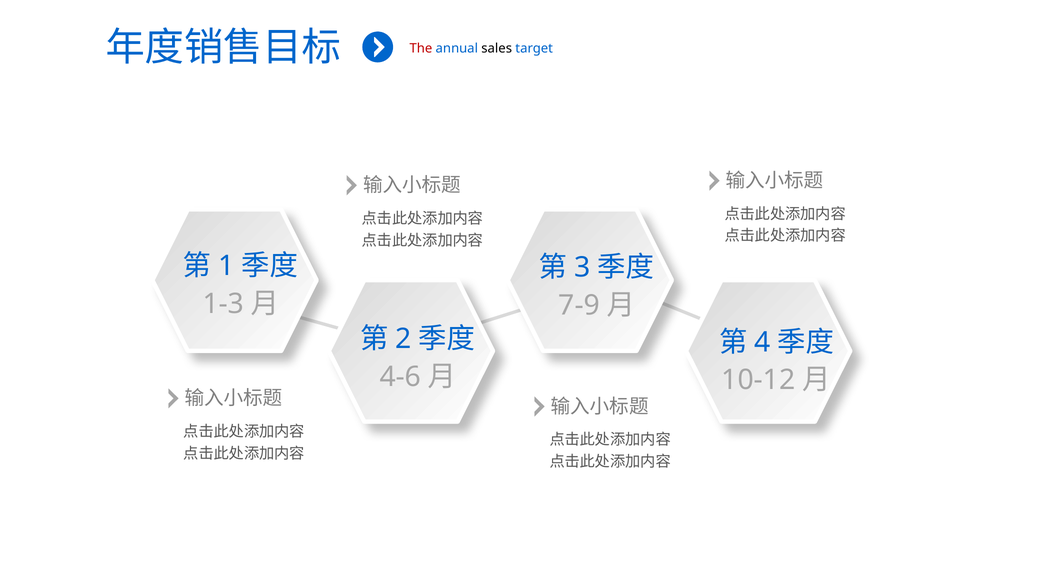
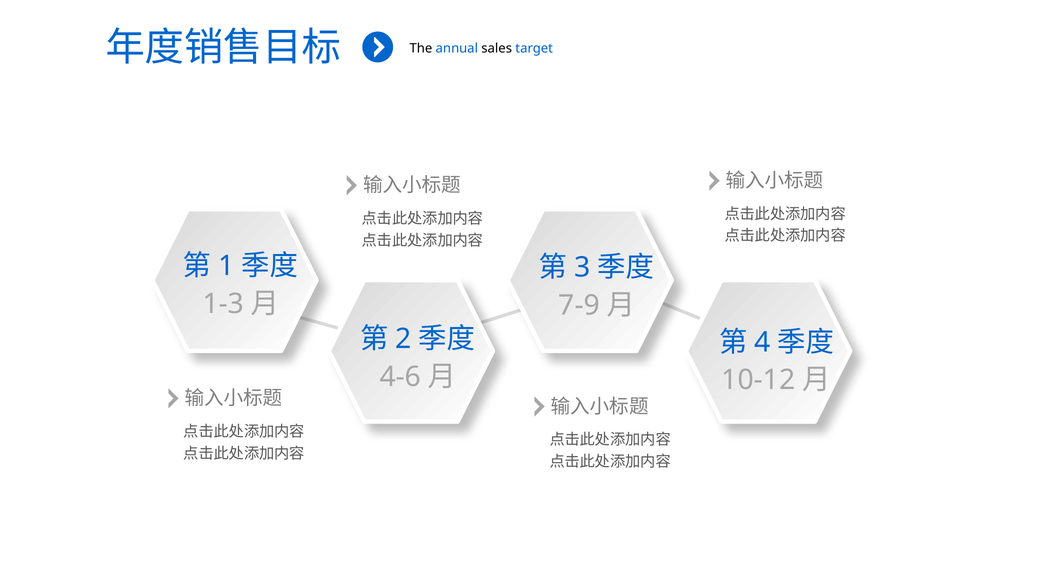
The colour: red -> black
